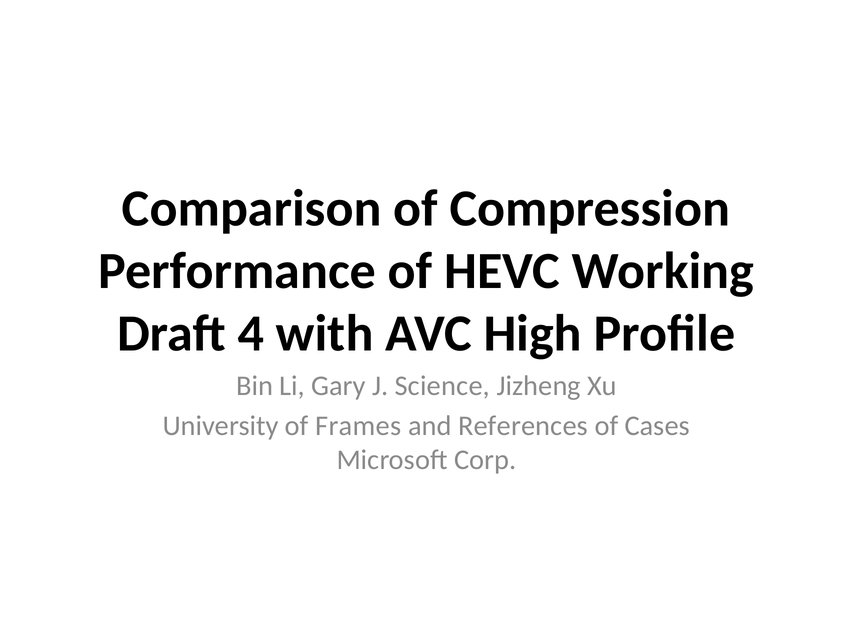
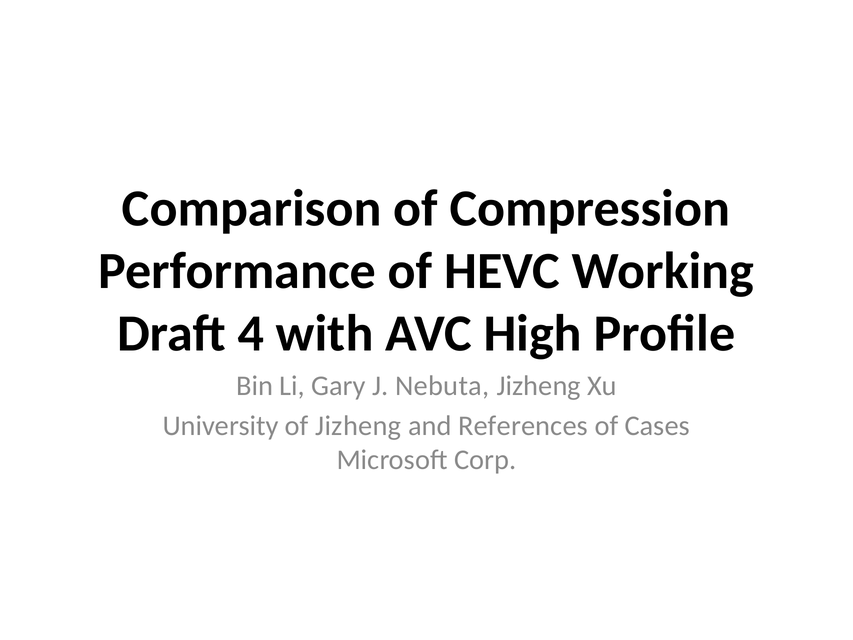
Science: Science -> Nebuta
of Frames: Frames -> Jizheng
